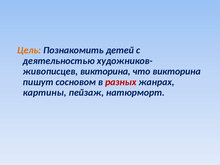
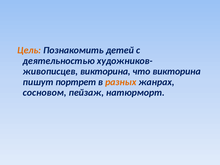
сосновом: сосновом -> портрет
разных colour: red -> orange
картины: картины -> сосновом
